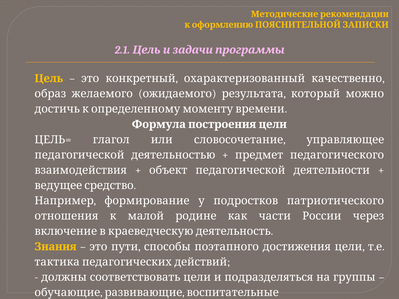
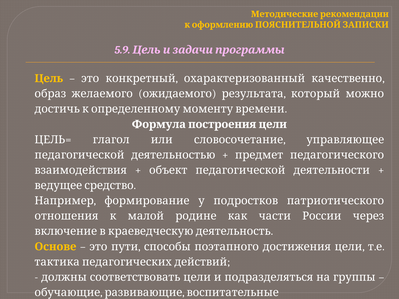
2.1: 2.1 -> 5.9
Знания: Знания -> Основе
